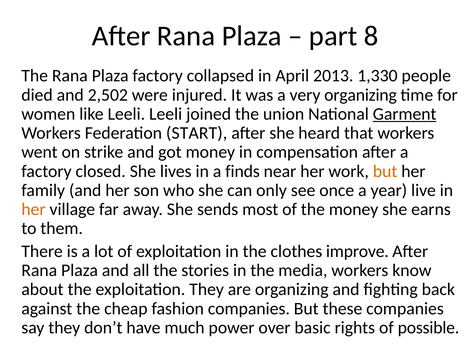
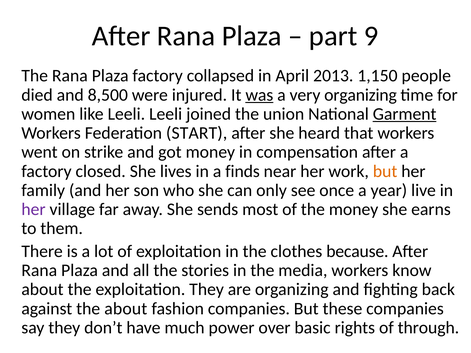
8: 8 -> 9
1,330: 1,330 -> 1,150
2,502: 2,502 -> 8,500
was underline: none -> present
her at (33, 210) colour: orange -> purple
improve: improve -> because
the cheap: cheap -> about
possible: possible -> through
